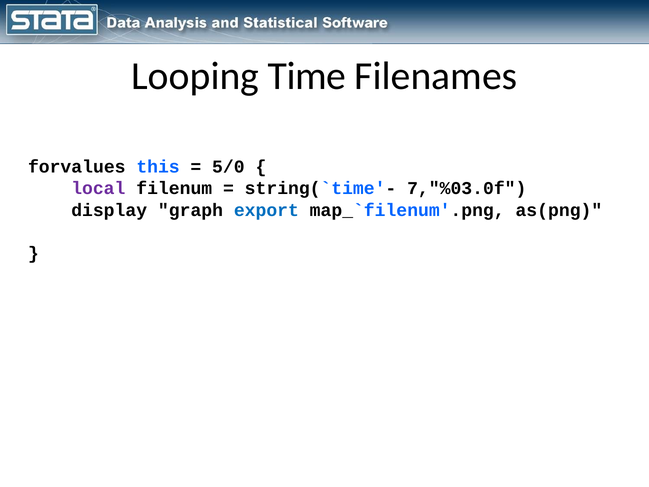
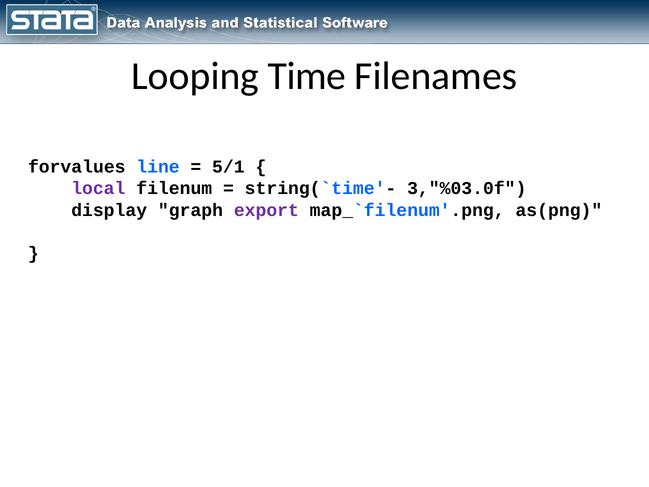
this: this -> line
5/0: 5/0 -> 5/1
7,"%03.0f: 7,"%03.0f -> 3,"%03.0f
export colour: blue -> purple
